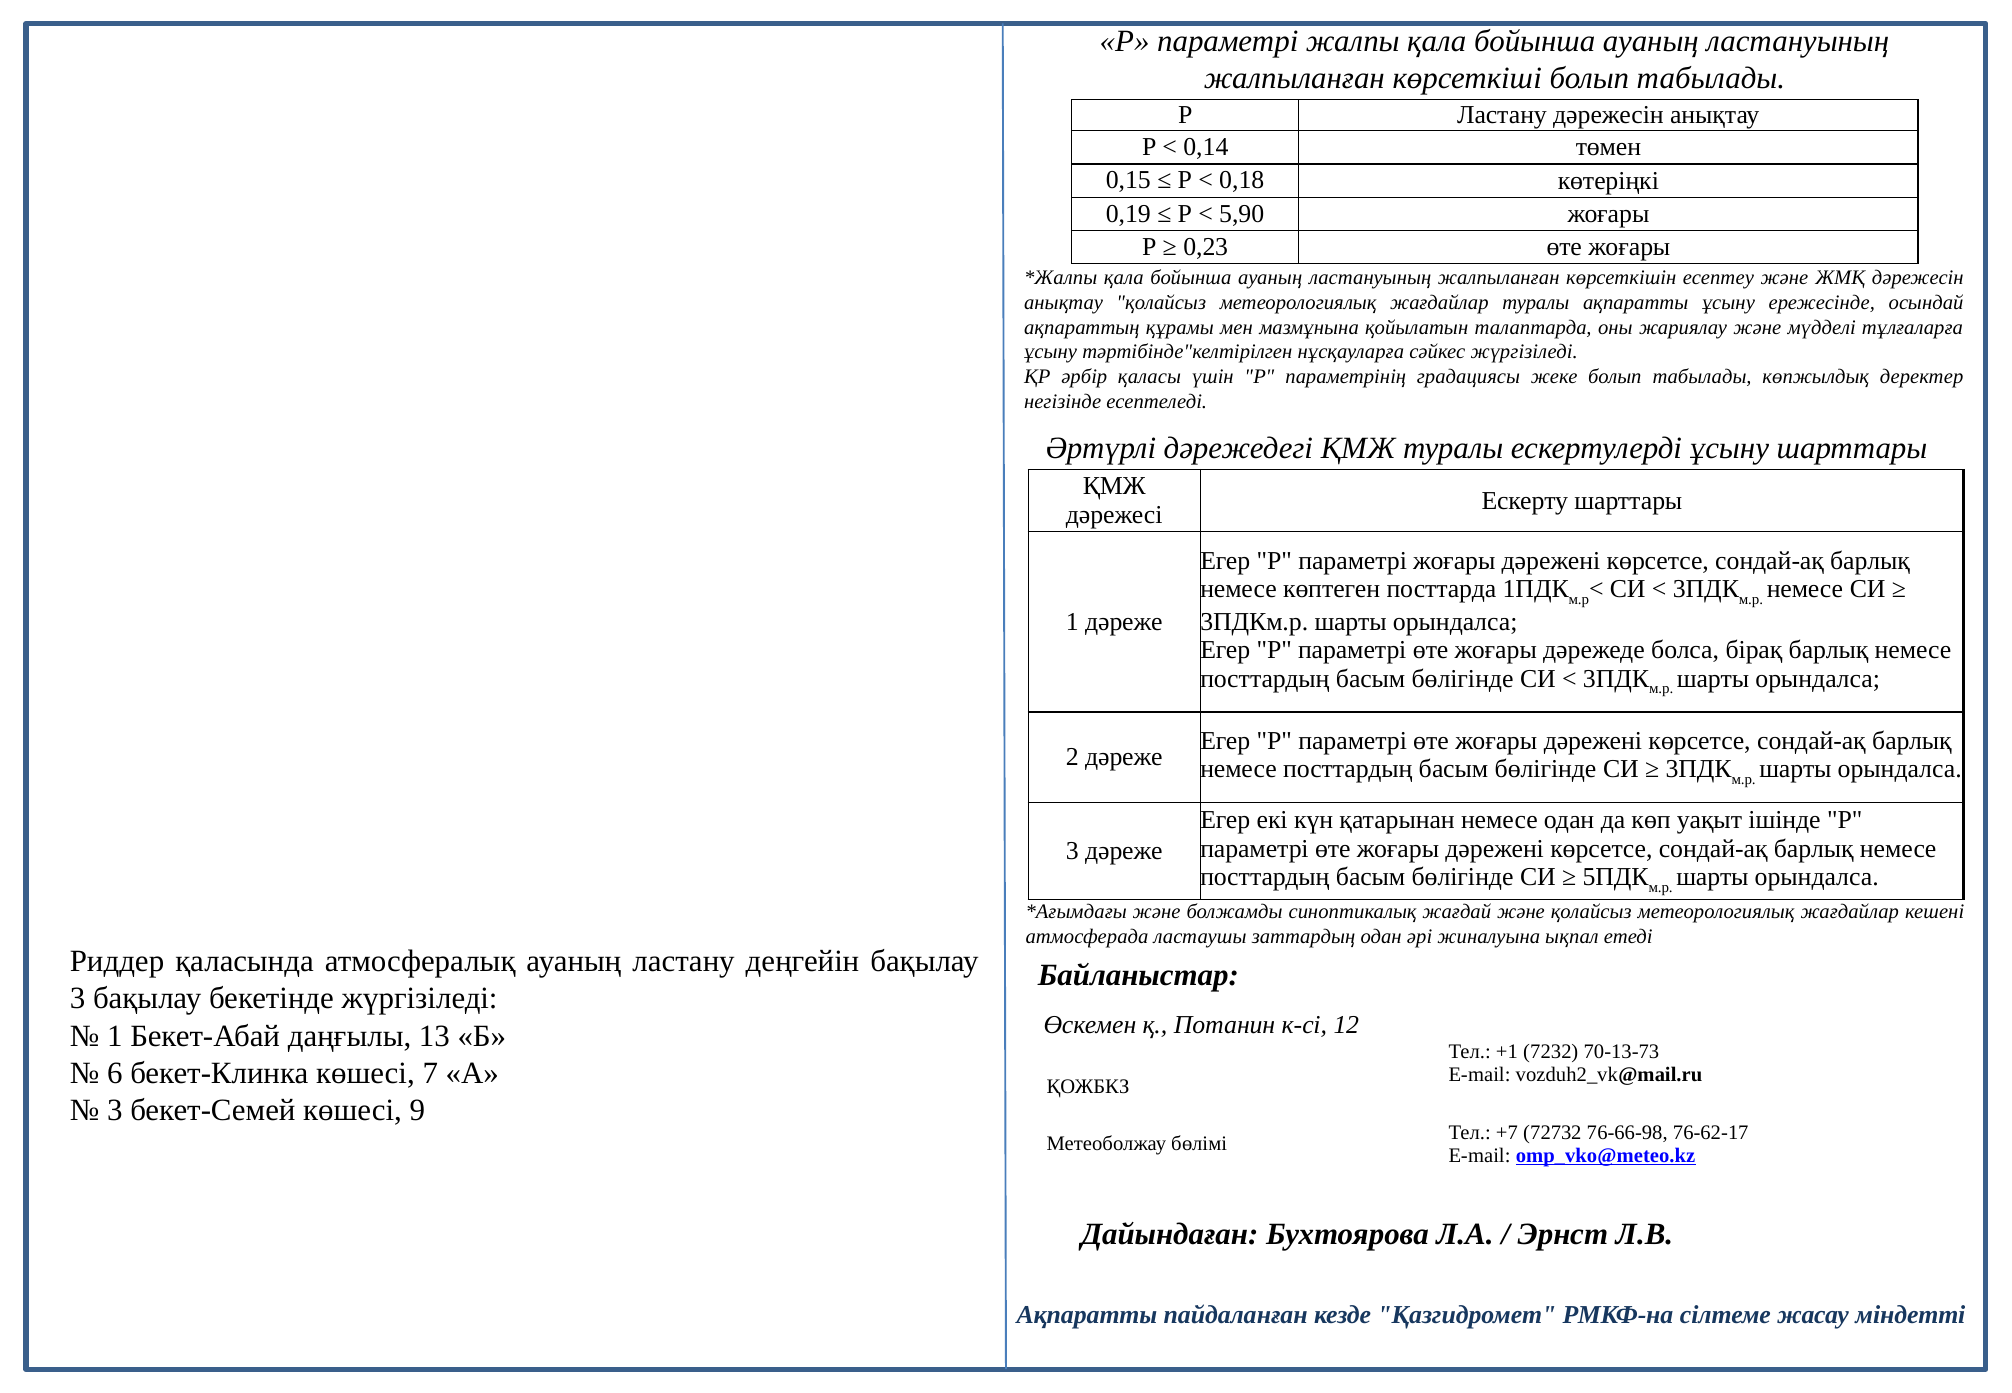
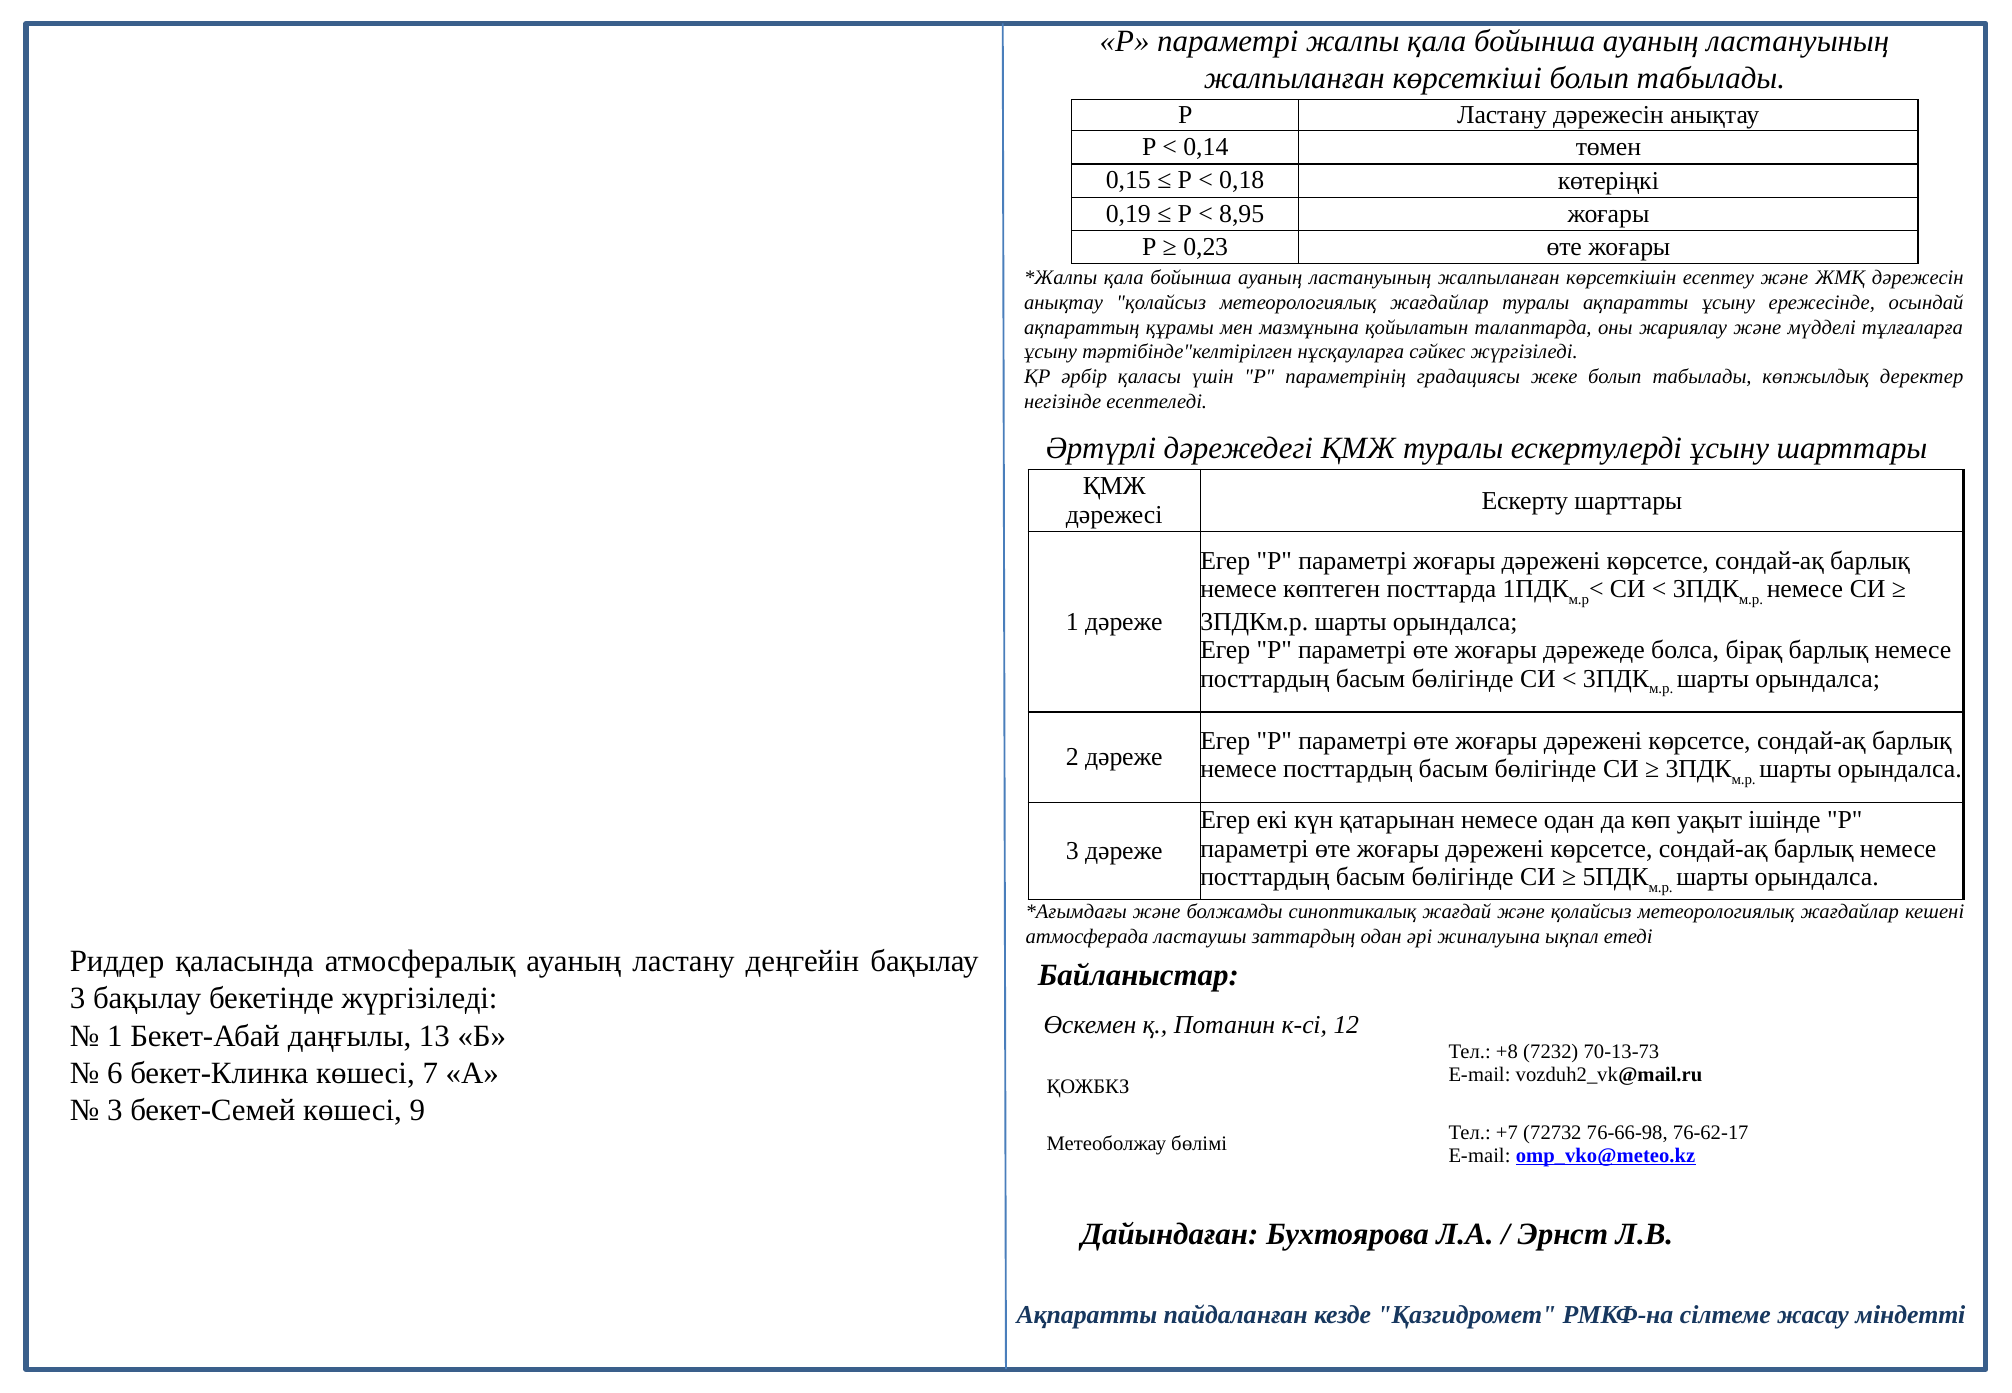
5,90: 5,90 -> 8,95
+1: +1 -> +8
